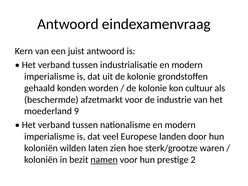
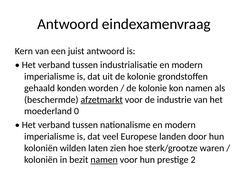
kon cultuur: cultuur -> namen
afzetmarkt underline: none -> present
9: 9 -> 0
